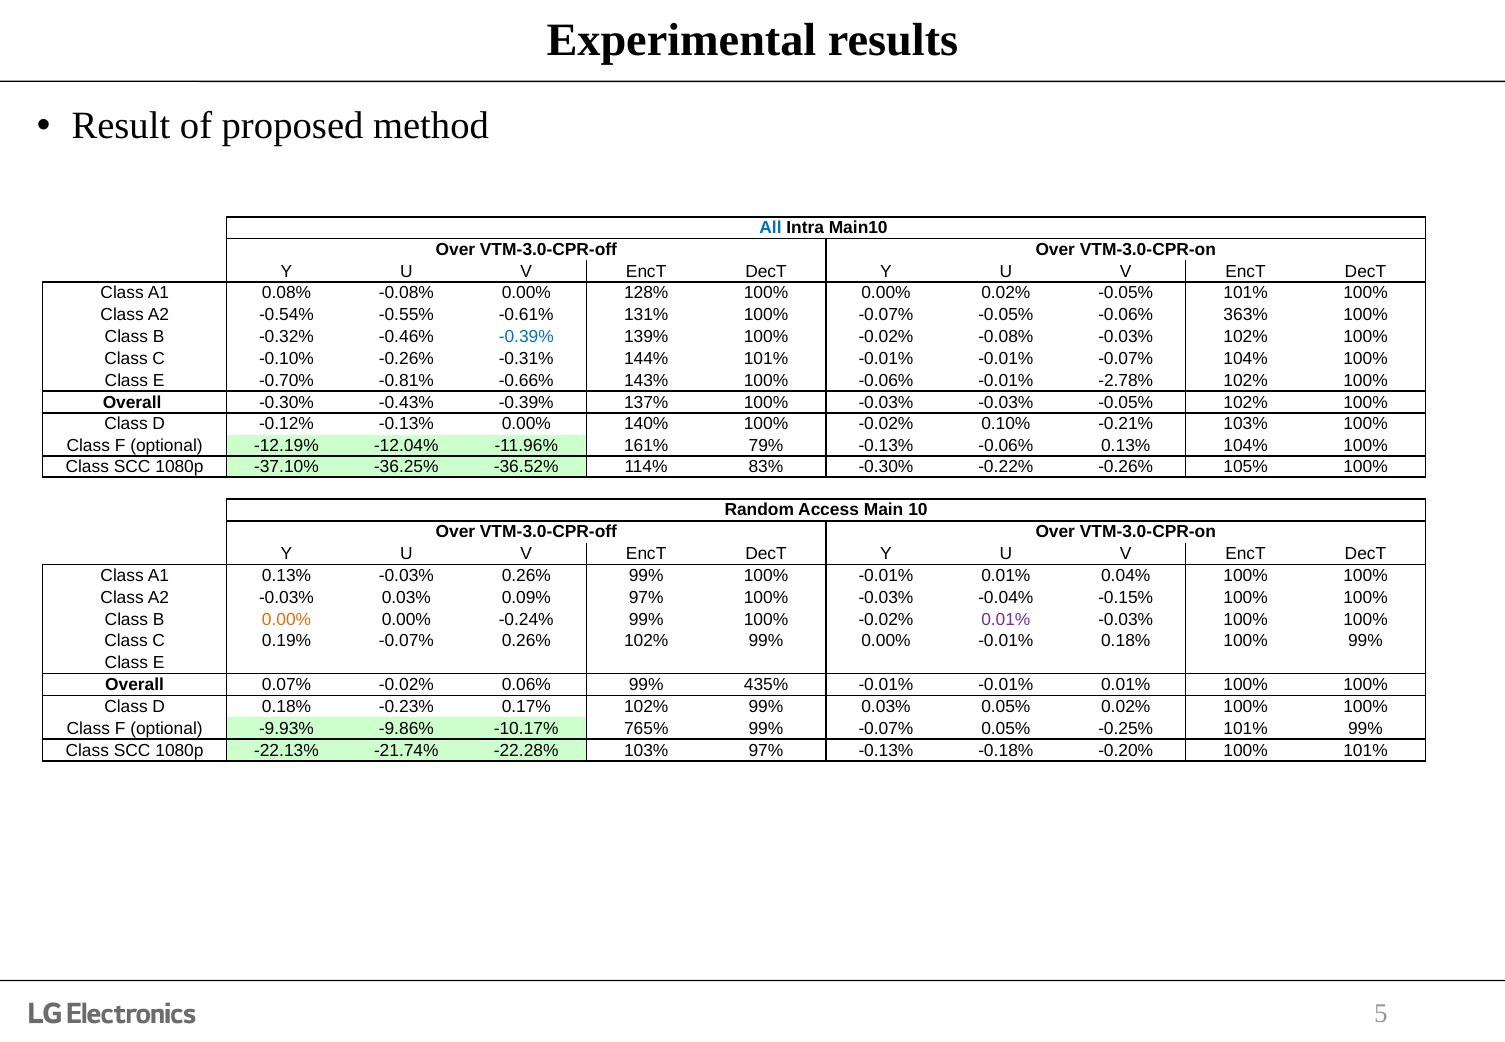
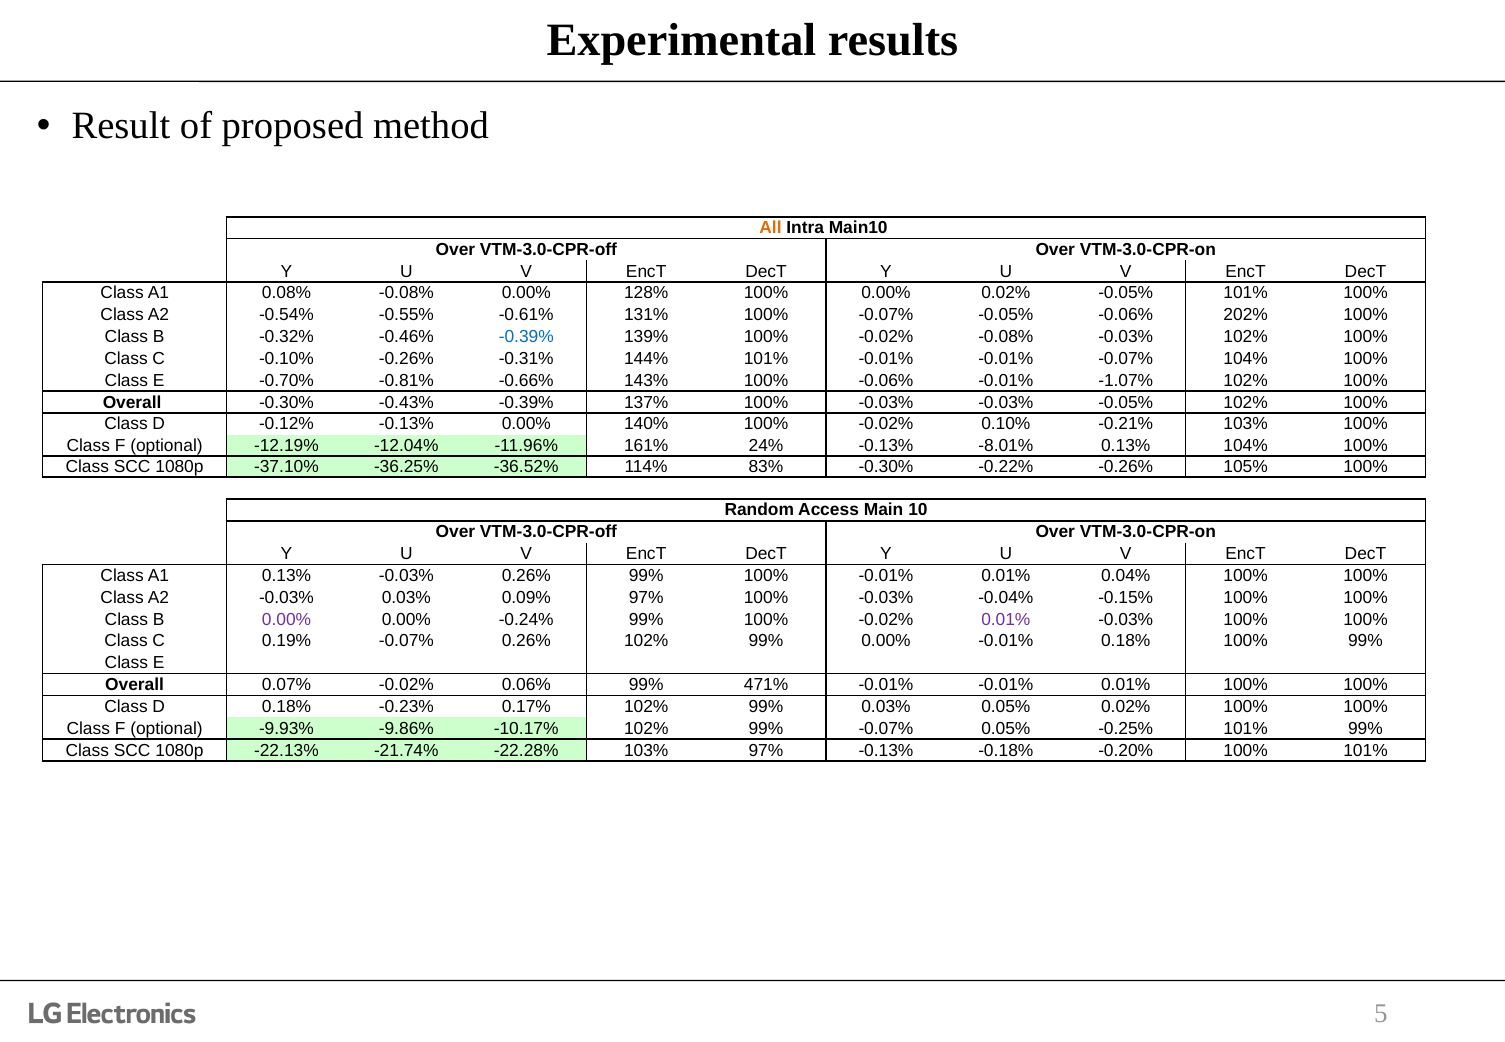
All colour: blue -> orange
363%: 363% -> 202%
-2.78%: -2.78% -> -1.07%
79%: 79% -> 24%
-0.13% -0.06%: -0.06% -> -8.01%
0.00% at (287, 619) colour: orange -> purple
435%: 435% -> 471%
-10.17% 765%: 765% -> 102%
